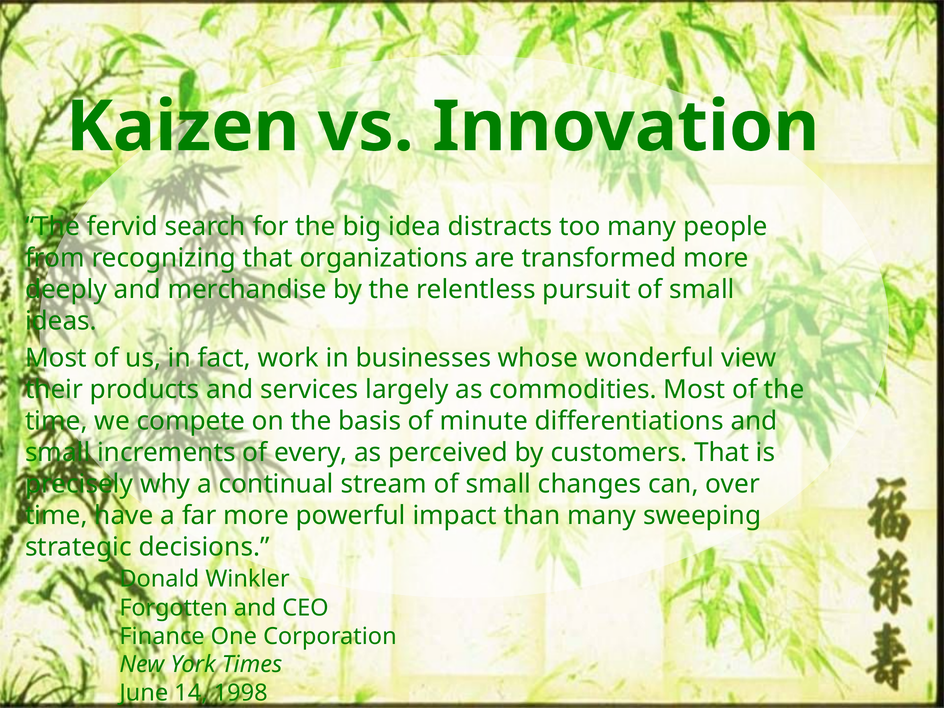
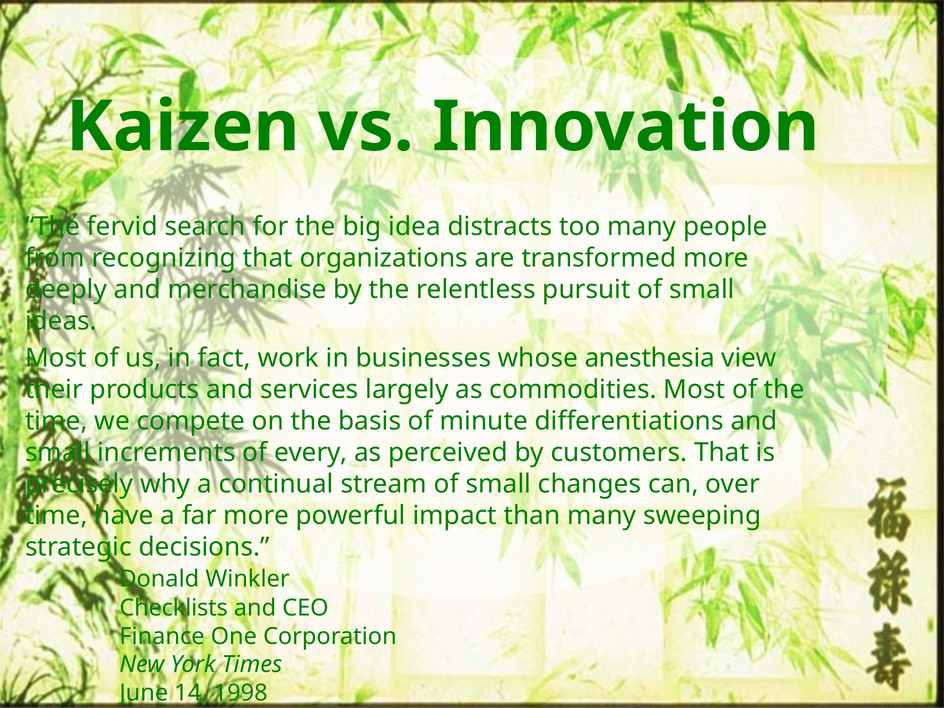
wonderful: wonderful -> anesthesia
Forgotten: Forgotten -> Checklists
